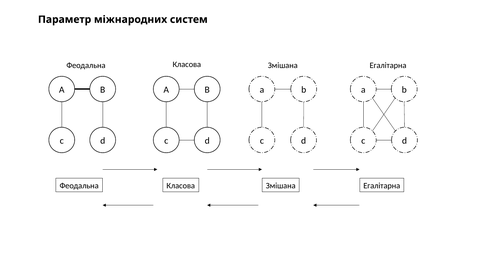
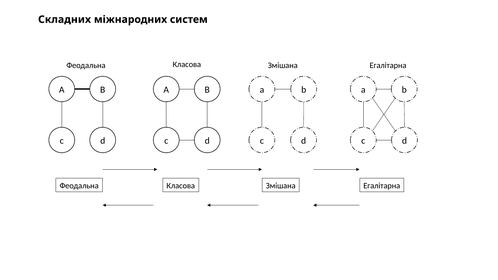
Параметр: Параметр -> Складних
